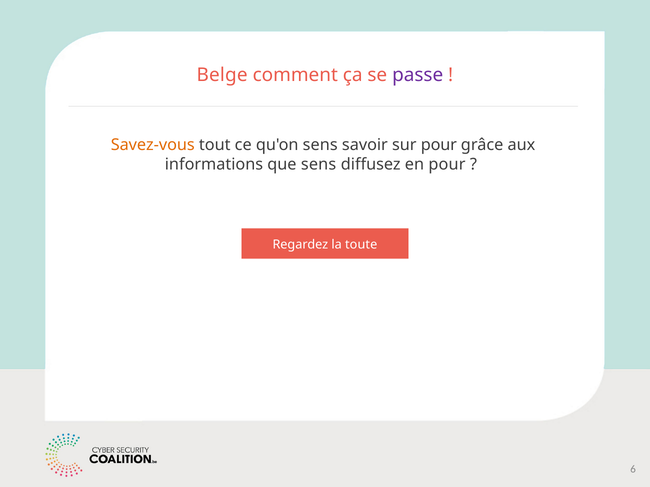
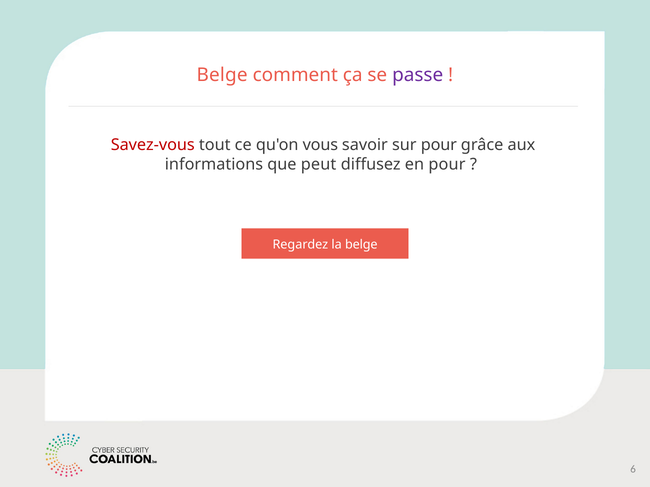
Savez-vous colour: orange -> red
qu'on sens: sens -> vous
que sens: sens -> peut
la toute: toute -> belge
